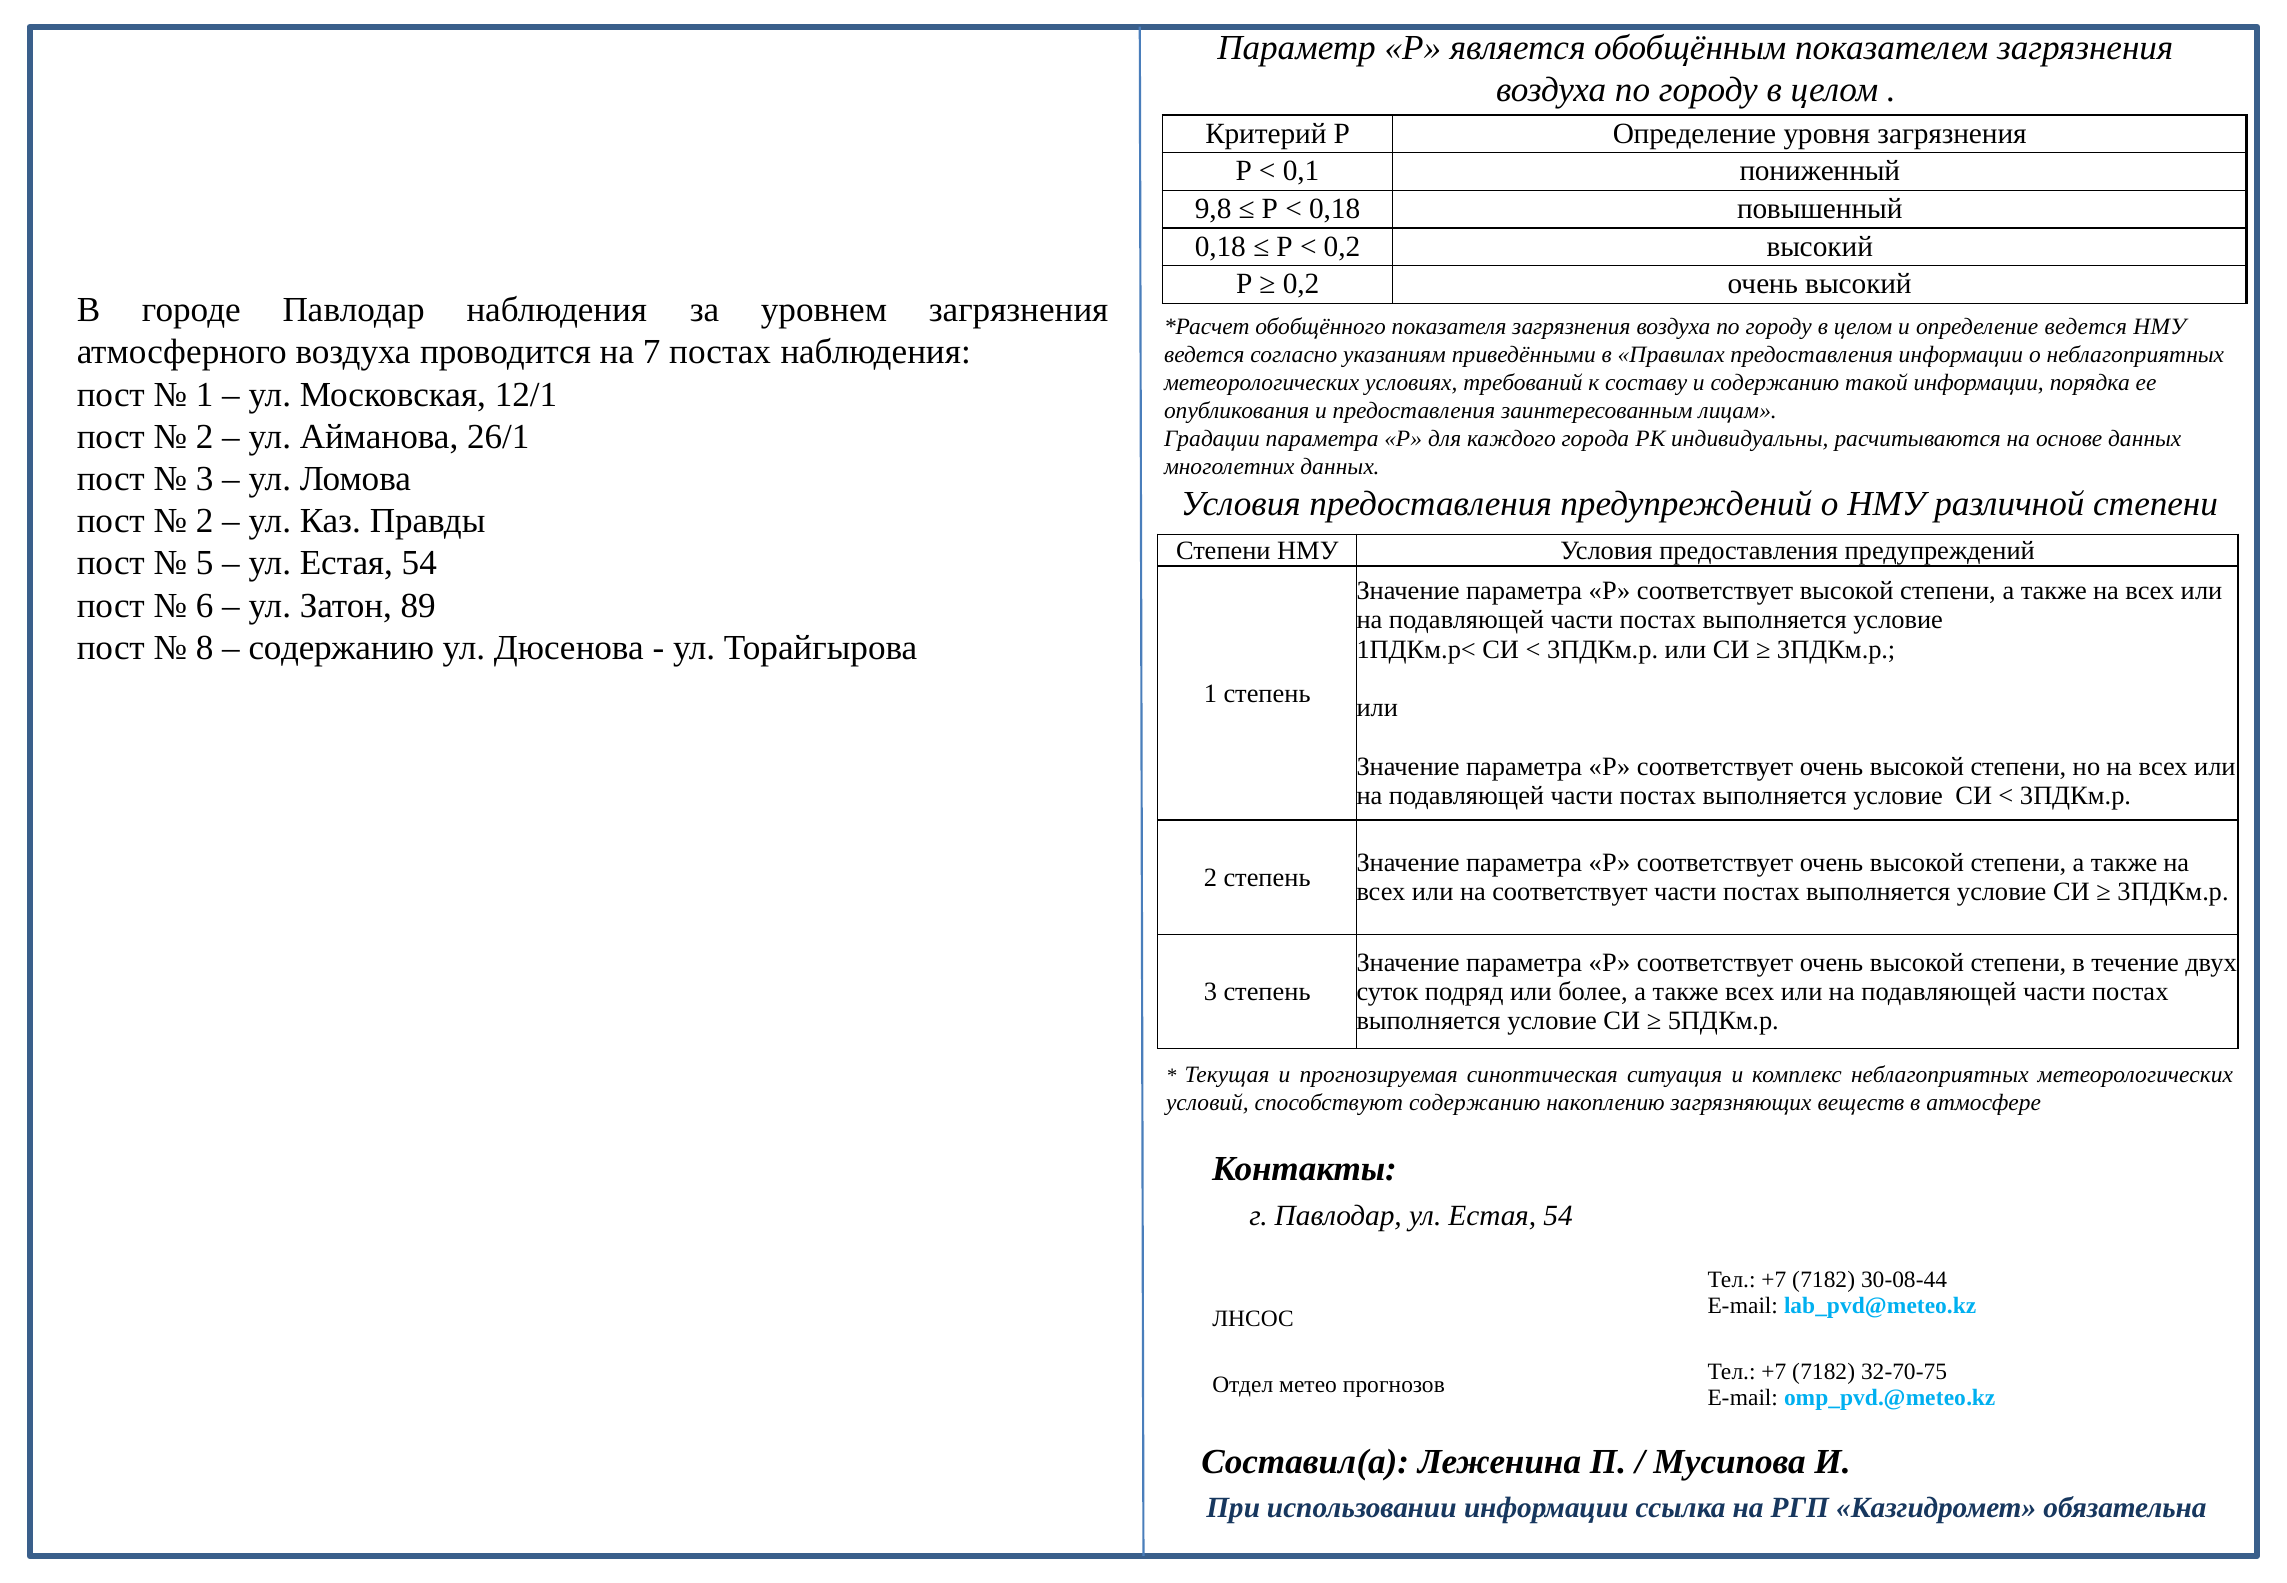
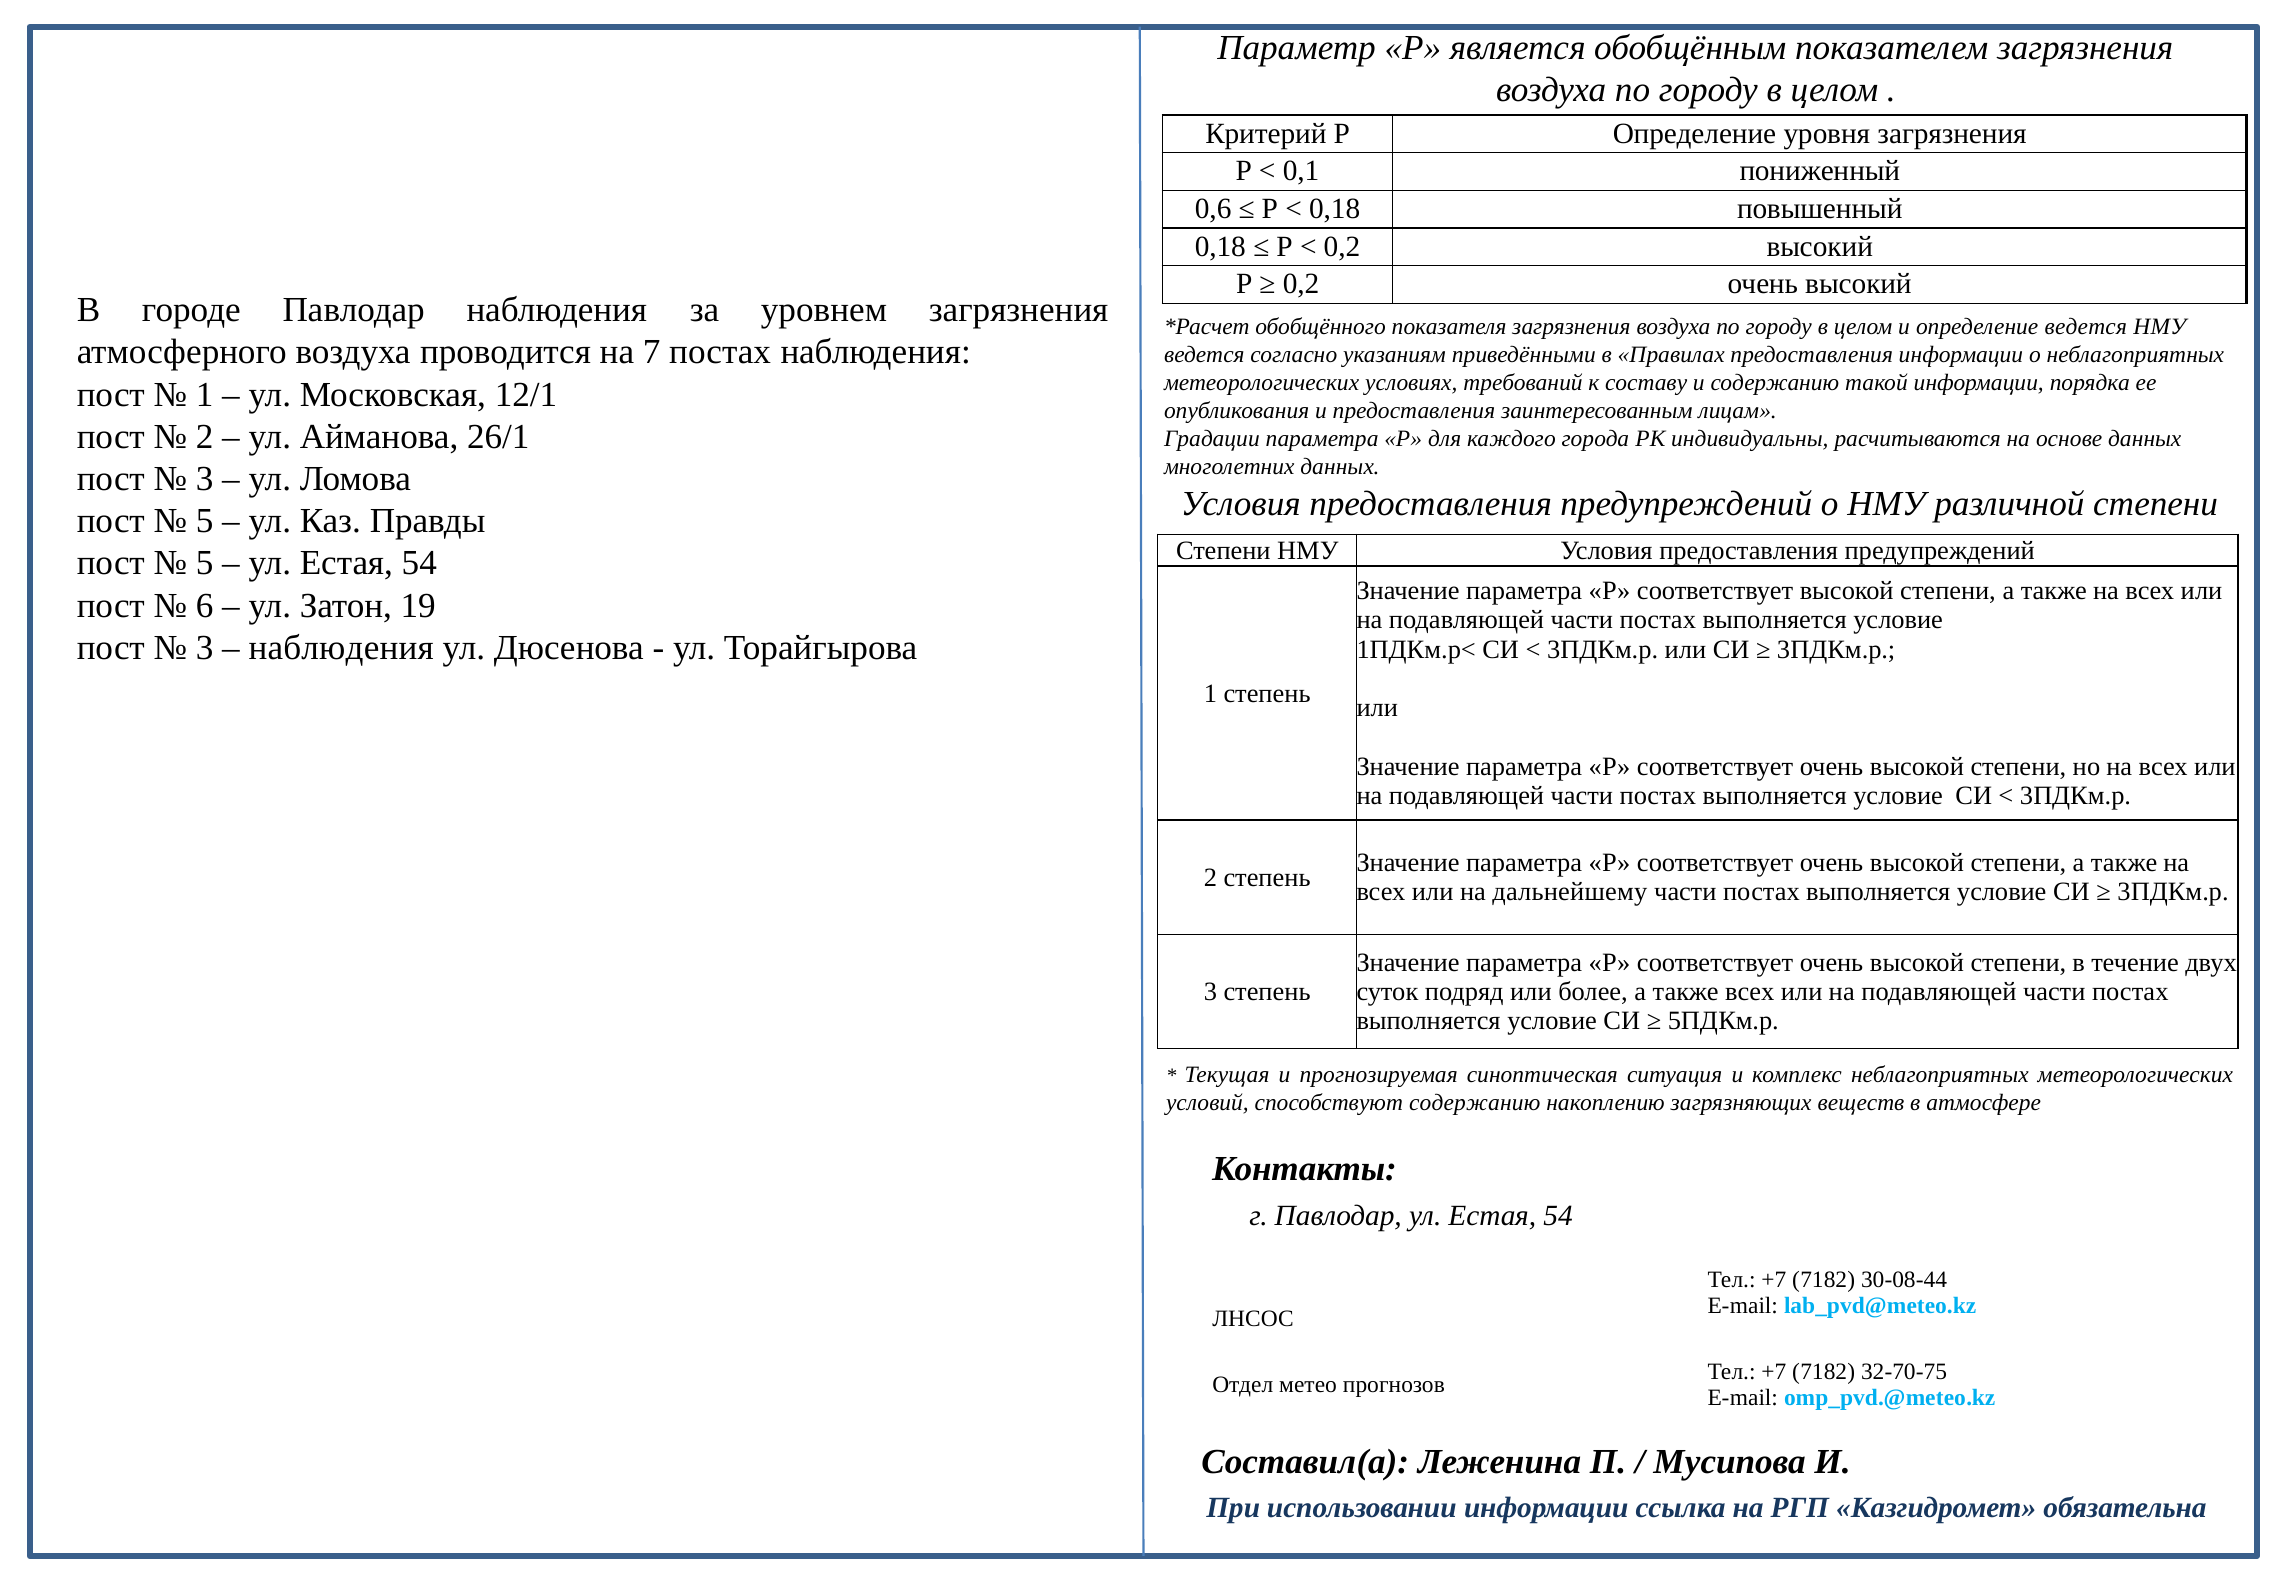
9,8: 9,8 -> 0,6
2 at (205, 521): 2 -> 5
89: 89 -> 19
8 at (205, 648): 8 -> 3
содержанию at (341, 648): содержанию -> наблюдения
на соответствует: соответствует -> дальнейшему
